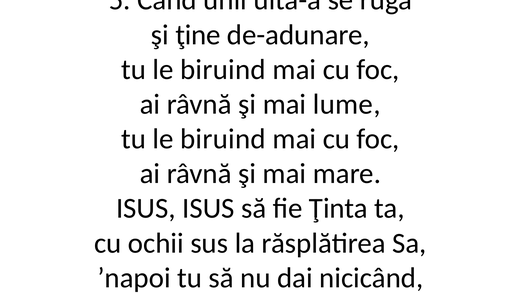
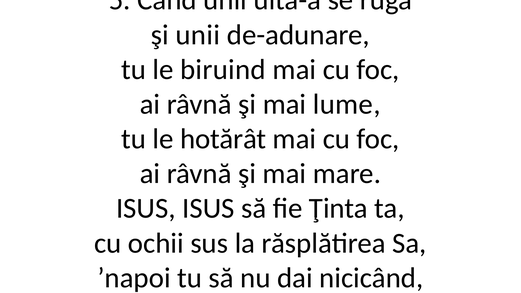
şi ţine: ţine -> unii
biruind at (223, 139): biruind -> hotărât
